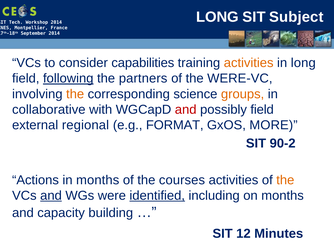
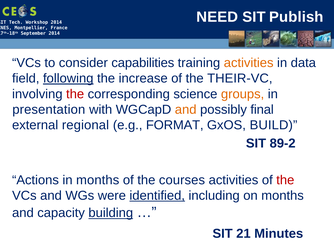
LONG at (217, 17): LONG -> NEED
Subject: Subject -> Publish
in long: long -> data
partners: partners -> increase
WERE-VC: WERE-VC -> THEIR-VC
the at (75, 94) colour: orange -> red
collaborative: collaborative -> presentation
and at (186, 110) colour: red -> orange
possibly field: field -> final
MORE: MORE -> BUILD
90-2: 90-2 -> 89-2
the at (285, 180) colour: orange -> red
and at (51, 196) underline: present -> none
building underline: none -> present
12: 12 -> 21
